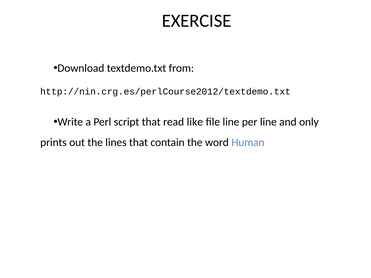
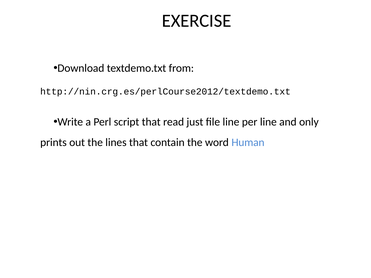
like: like -> just
